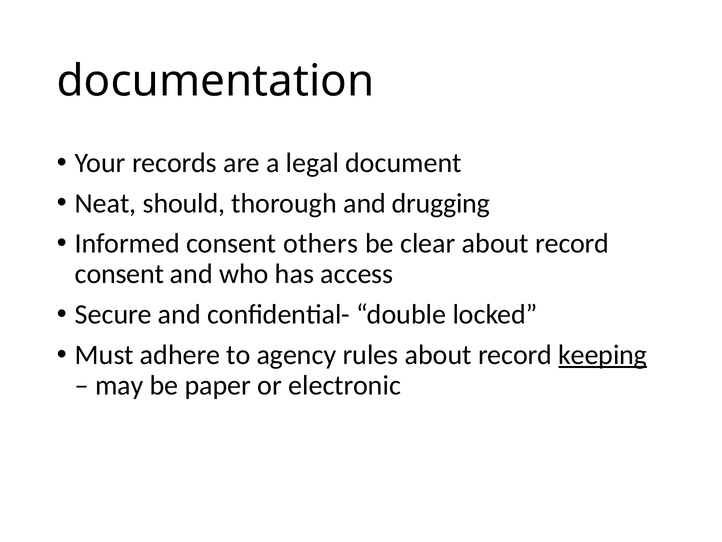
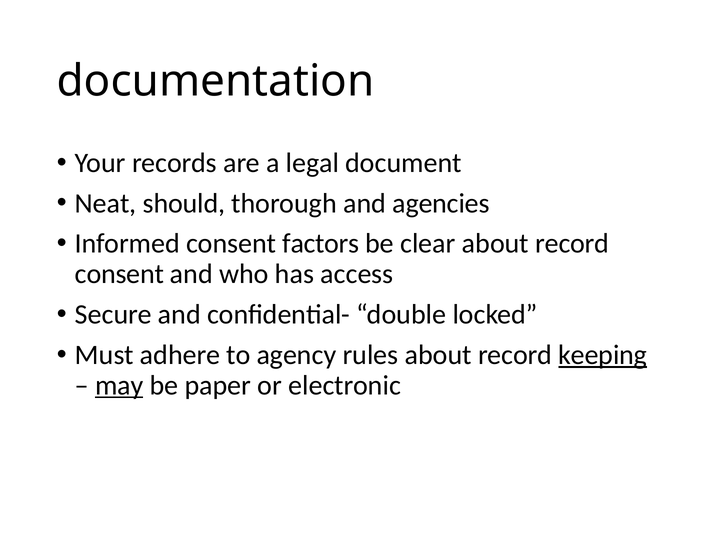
drugging: drugging -> agencies
others: others -> factors
may underline: none -> present
